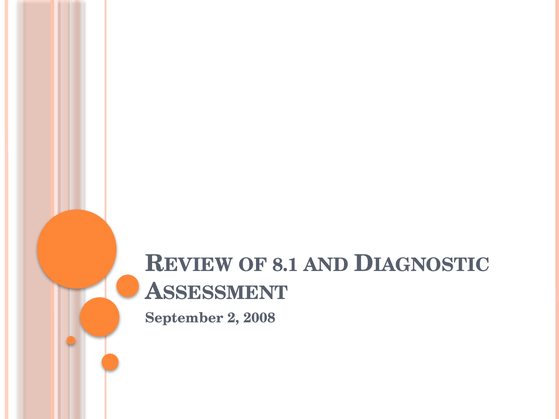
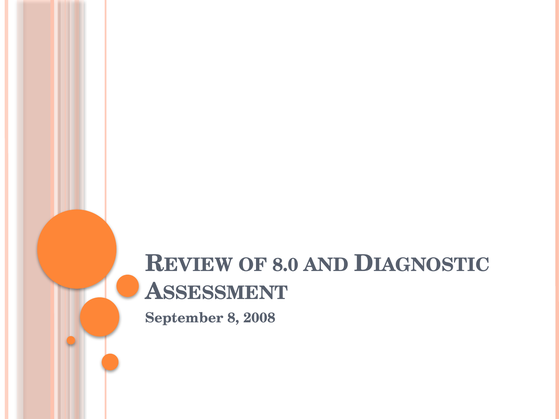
8.1: 8.1 -> 8.0
2: 2 -> 8
